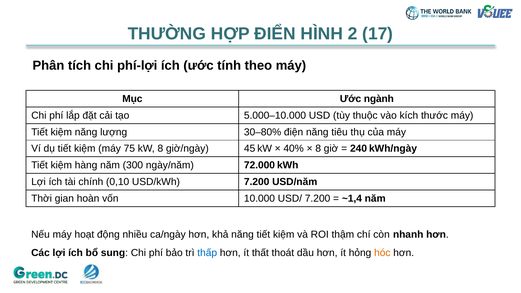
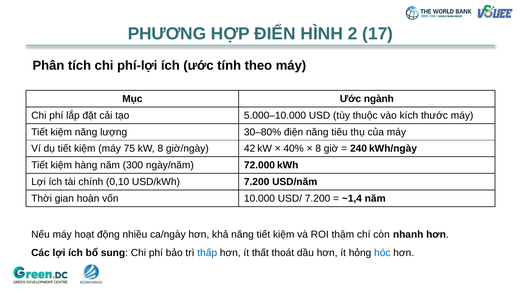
THƯỜNG: THƯỜNG -> PHƯƠNG
45: 45 -> 42
hóc colour: orange -> blue
